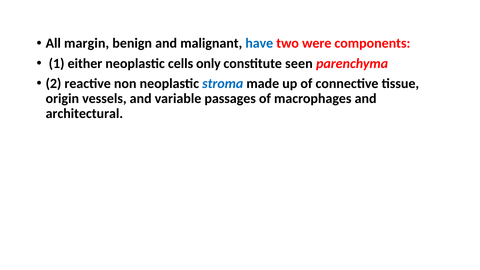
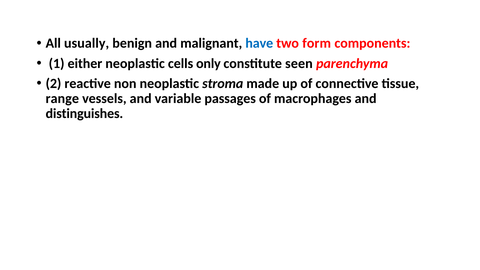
margin: margin -> usually
were: were -> form
stroma colour: blue -> black
origin: origin -> range
architectural: architectural -> distinguishes
